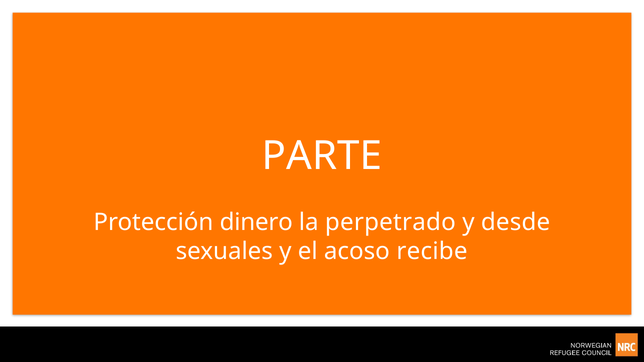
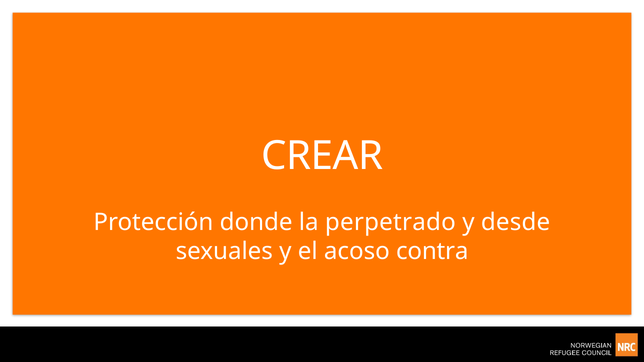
PARTE: PARTE -> CREAR
dinero: dinero -> donde
recibe: recibe -> contra
